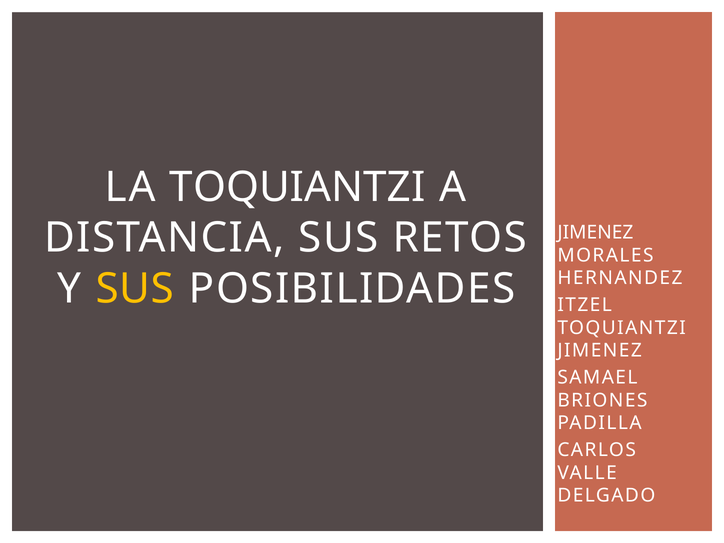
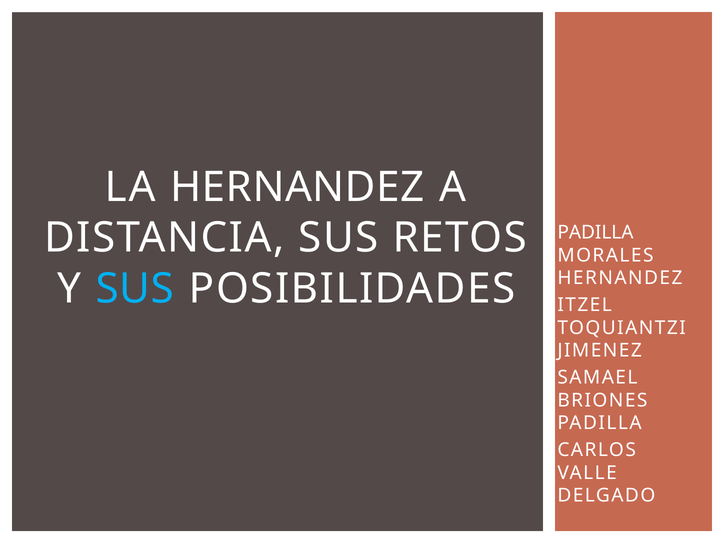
LA TOQUIANTZI: TOQUIANTZI -> HERNANDEZ
JIMENEZ at (595, 232): JIMENEZ -> PADILLA
SUS at (135, 289) colour: yellow -> light blue
